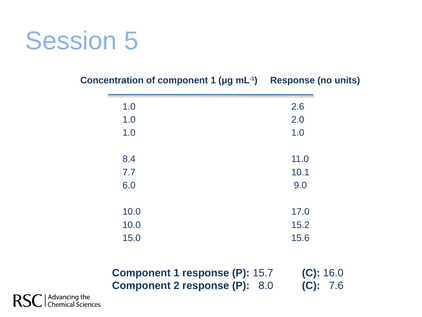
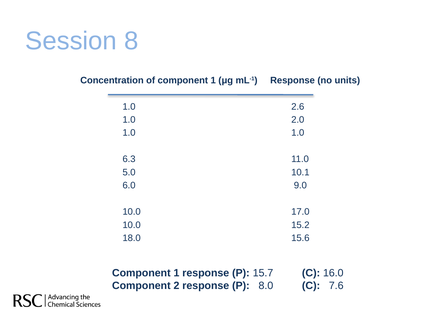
5: 5 -> 8
8.4: 8.4 -> 6.3
7.7: 7.7 -> 5.0
15.0: 15.0 -> 18.0
